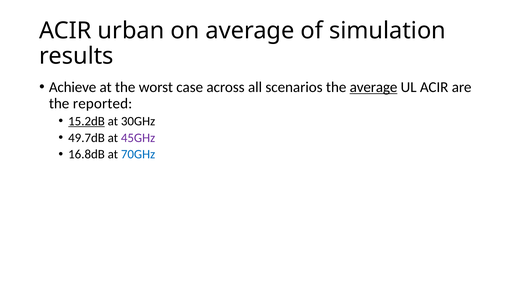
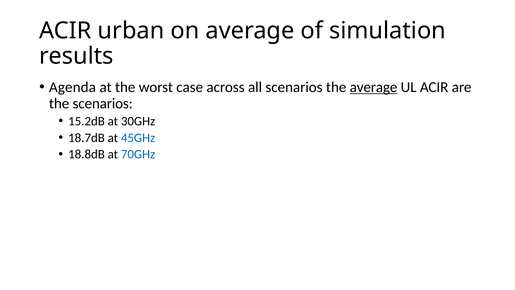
Achieve: Achieve -> Agenda
the reported: reported -> scenarios
15.2dB underline: present -> none
49.7dB: 49.7dB -> 18.7dB
45GHz colour: purple -> blue
16.8dB: 16.8dB -> 18.8dB
